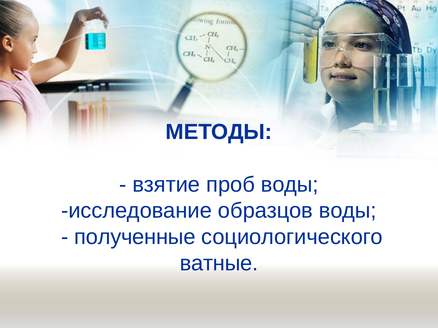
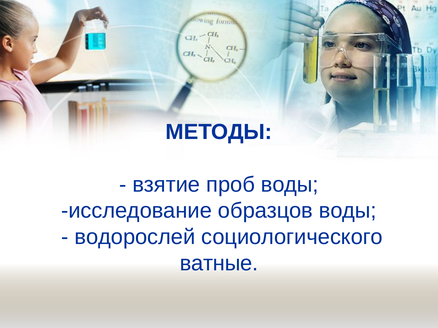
полученные: полученные -> водорослей
